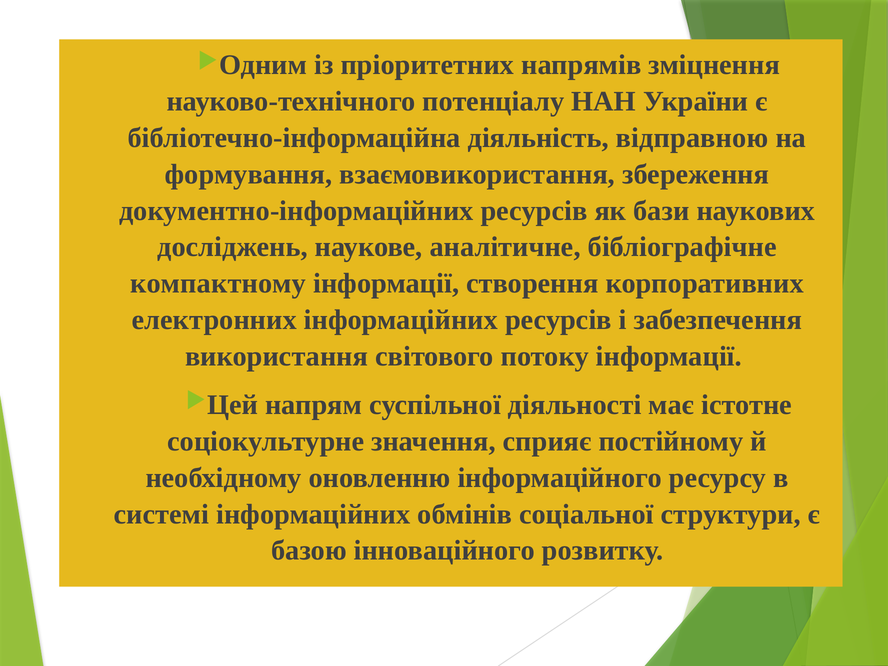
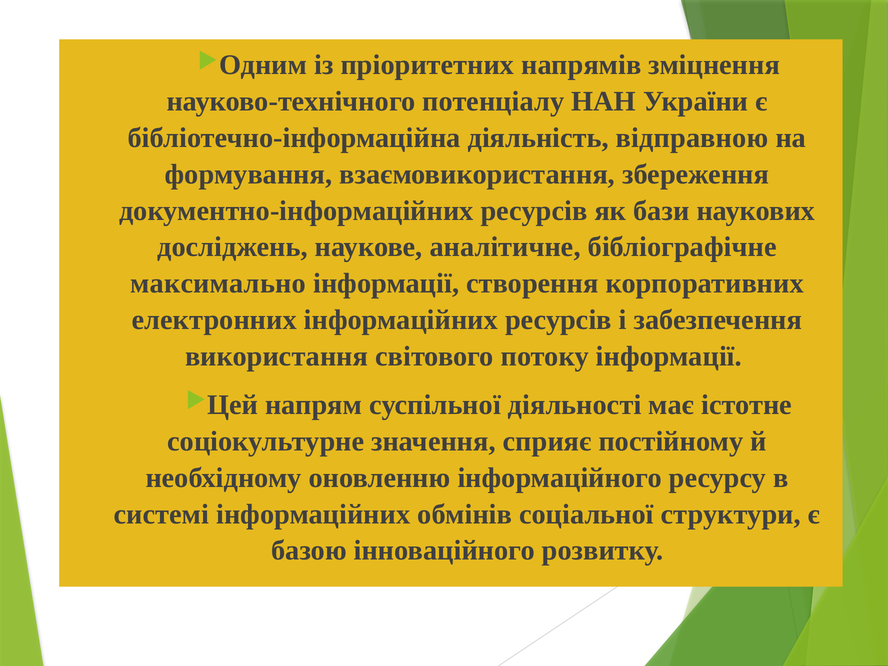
компактному: компактному -> максимально
